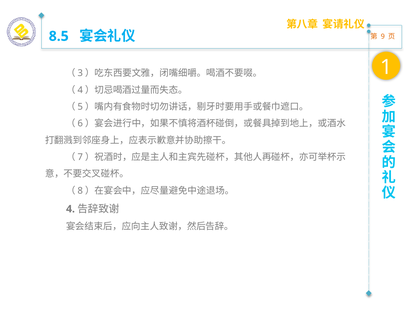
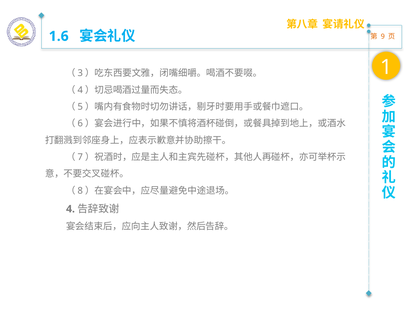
8.5: 8.5 -> 1.6
